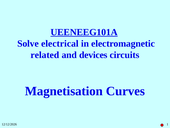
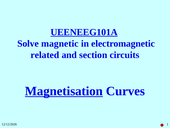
electrical: electrical -> magnetic
devices: devices -> section
Magnetisation underline: none -> present
